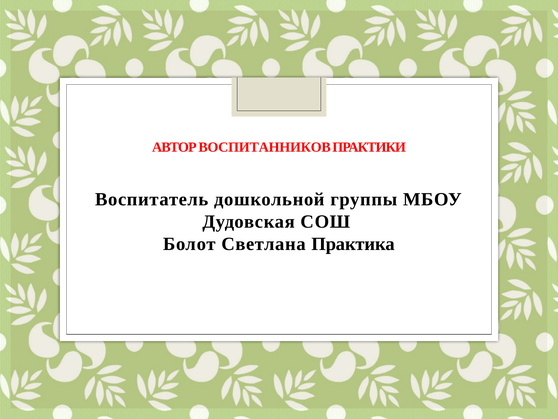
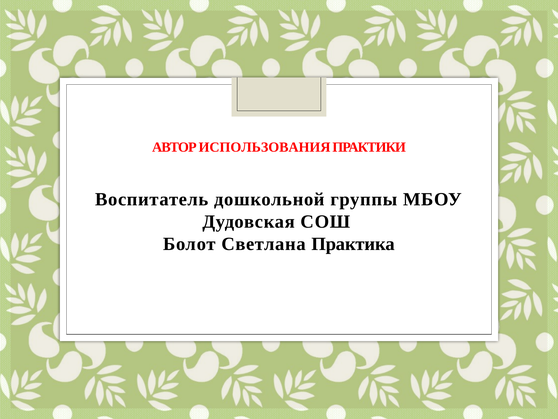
ВОСПИТАННИКОВ: ВОСПИТАННИКОВ -> ИСПОЛЬЗОВАНИЯ
